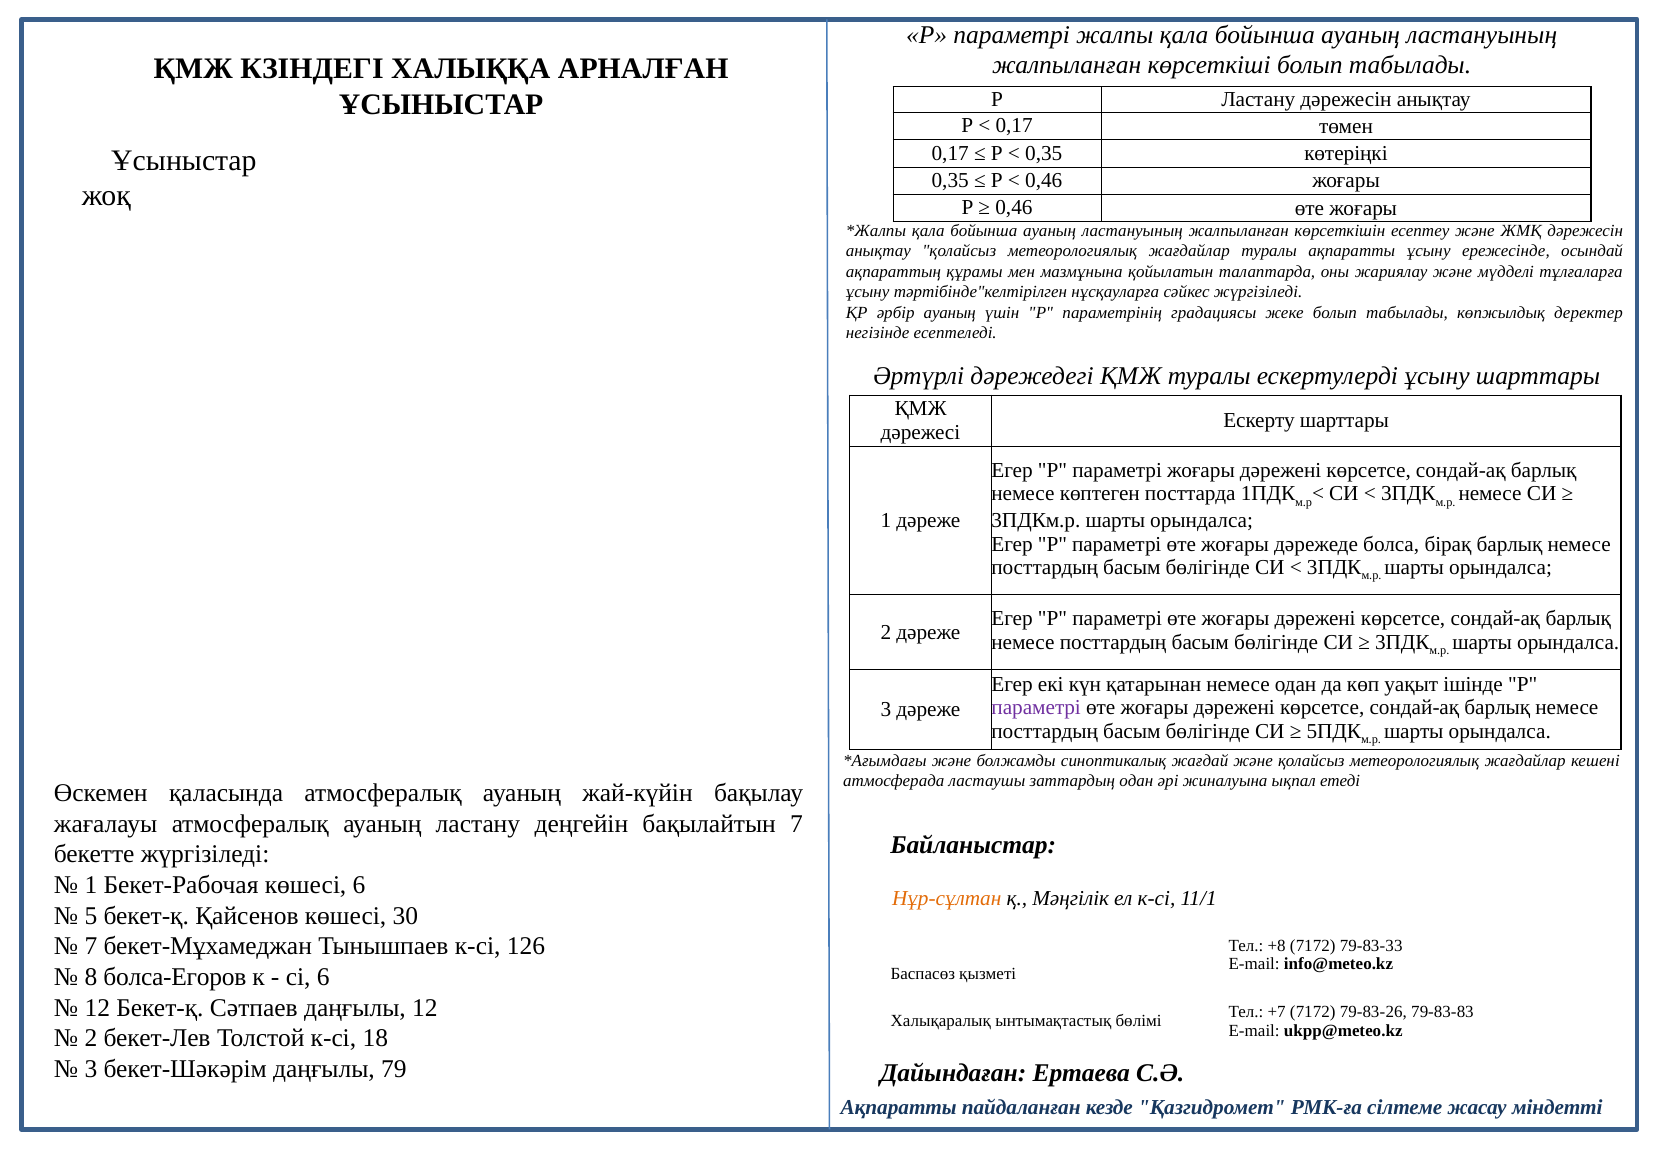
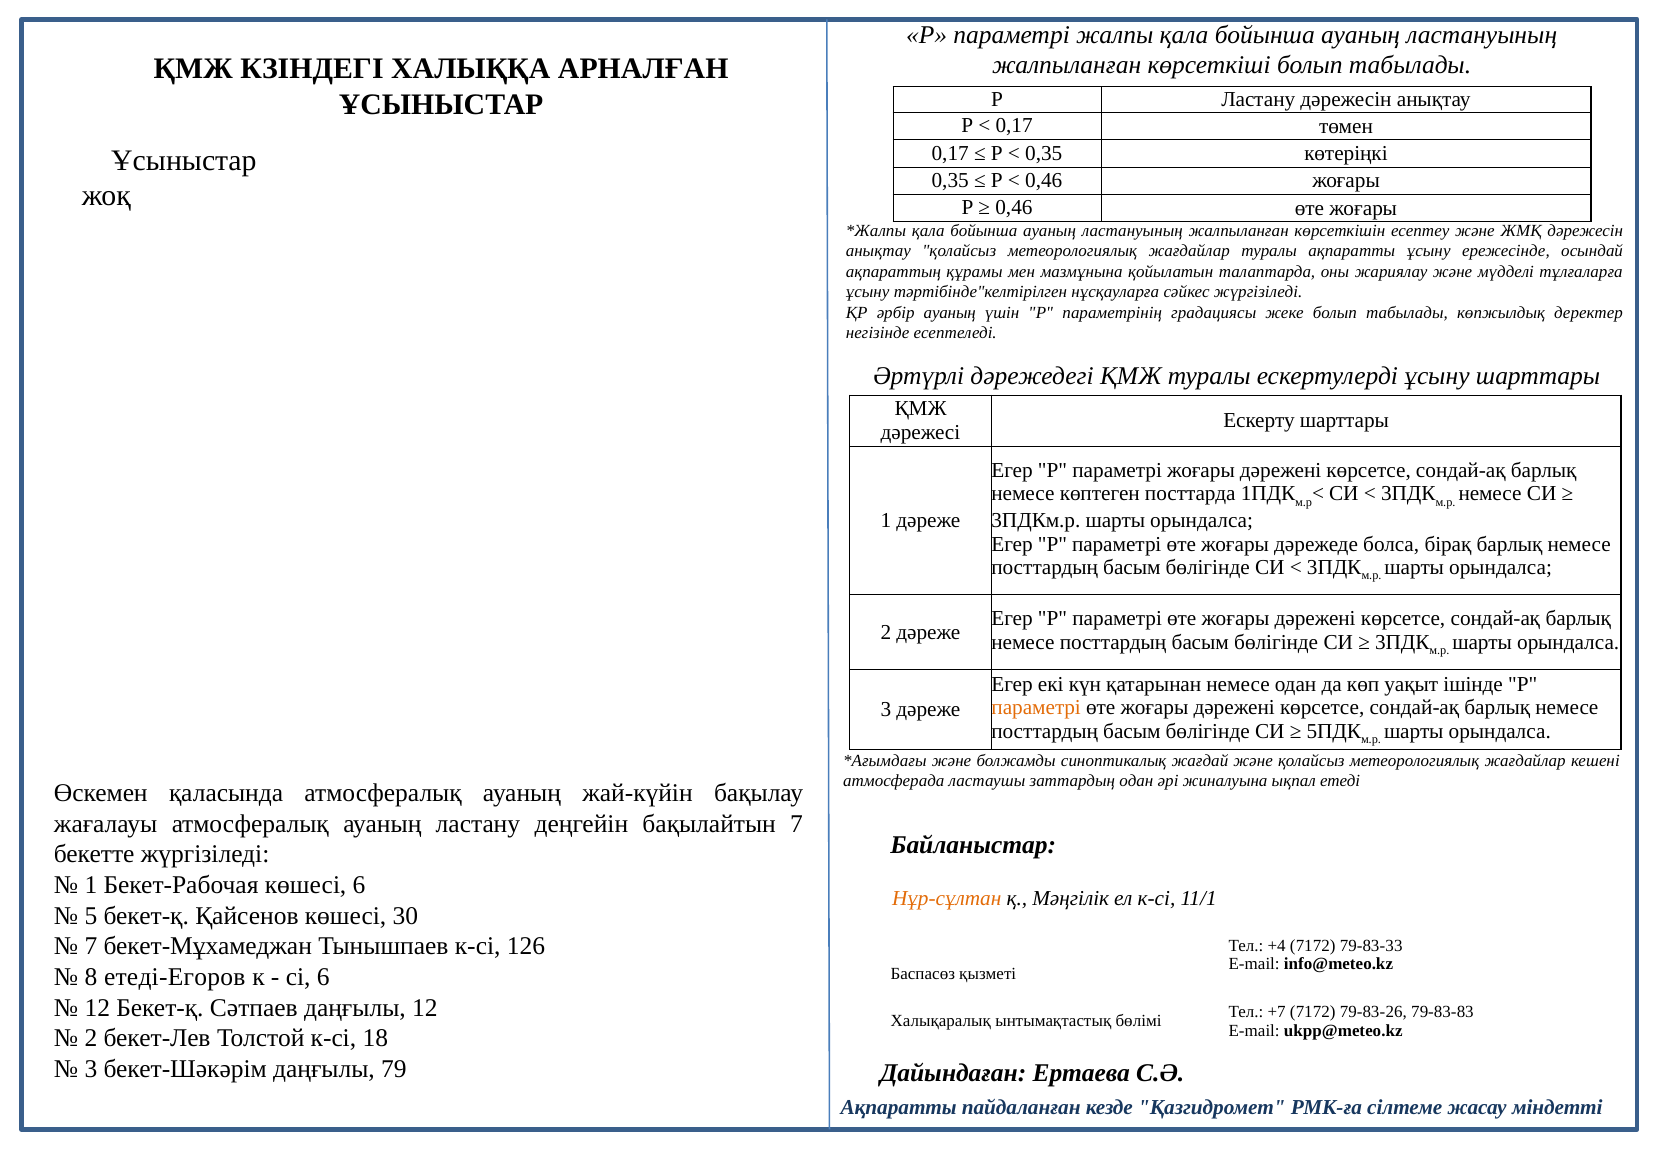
параметрі at (1036, 708) colour: purple -> orange
+8: +8 -> +4
болса-Егоров: болса-Егоров -> етеді-Егоров
